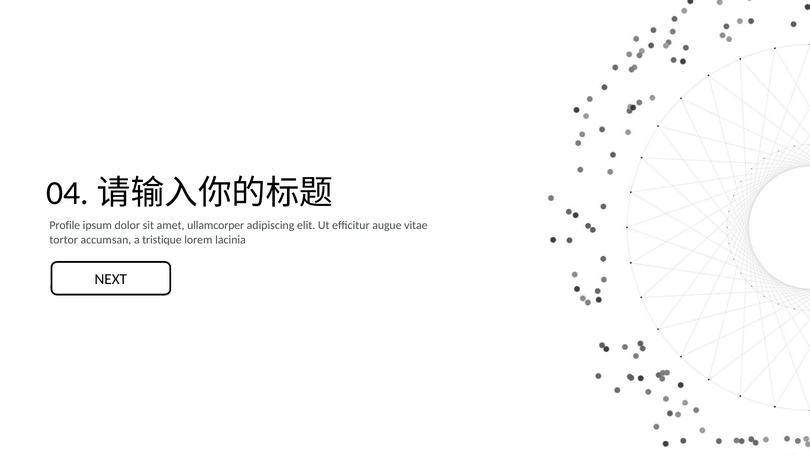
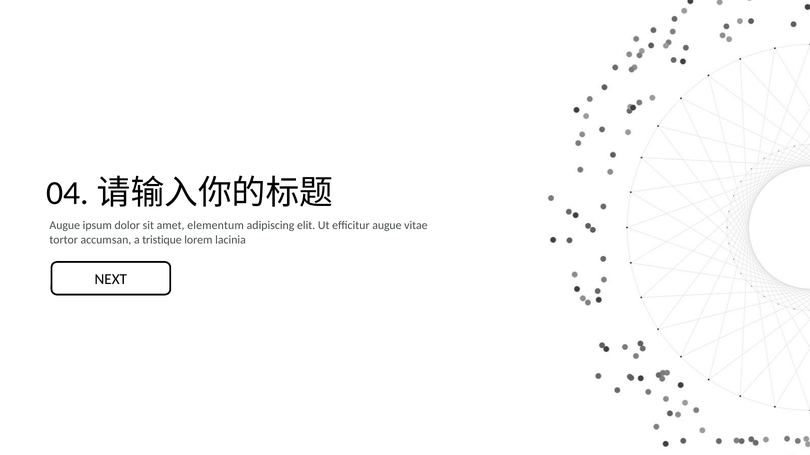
Profile at (65, 226): Profile -> Augue
ullamcorper: ullamcorper -> elementum
